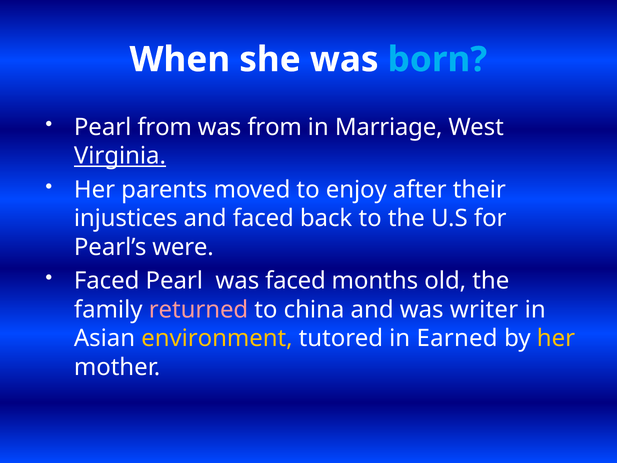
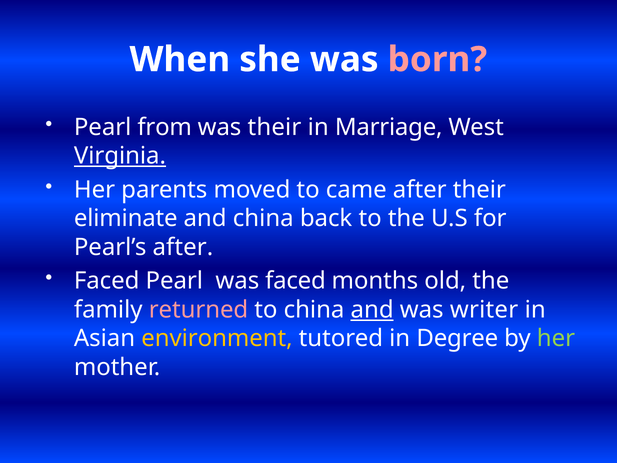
born colour: light blue -> pink
was from: from -> their
enjoy: enjoy -> came
injustices: injustices -> eliminate
and faced: faced -> china
Pearl’s were: were -> after
and at (372, 310) underline: none -> present
Earned: Earned -> Degree
her at (556, 338) colour: yellow -> light green
